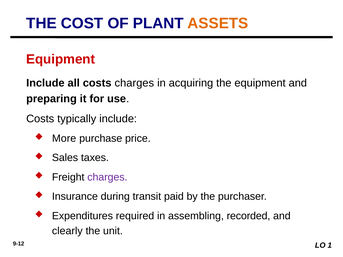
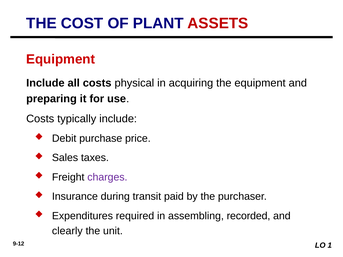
ASSETS colour: orange -> red
costs charges: charges -> physical
More: More -> Debit
